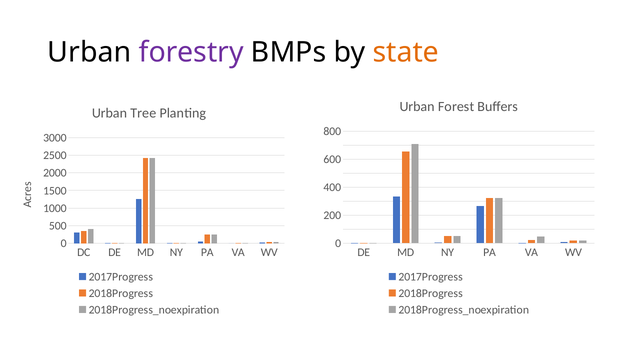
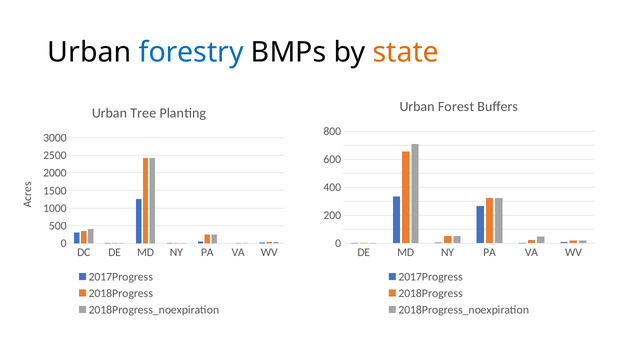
forestry colour: purple -> blue
